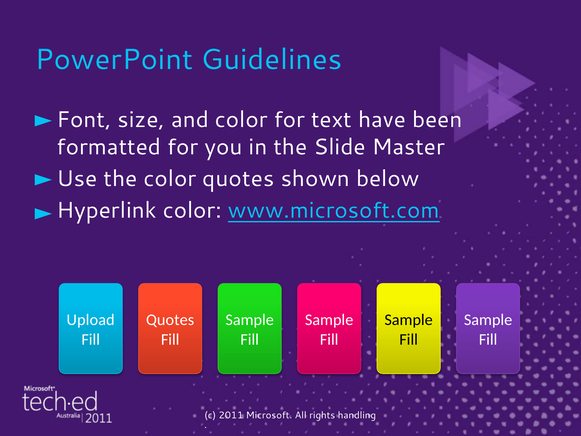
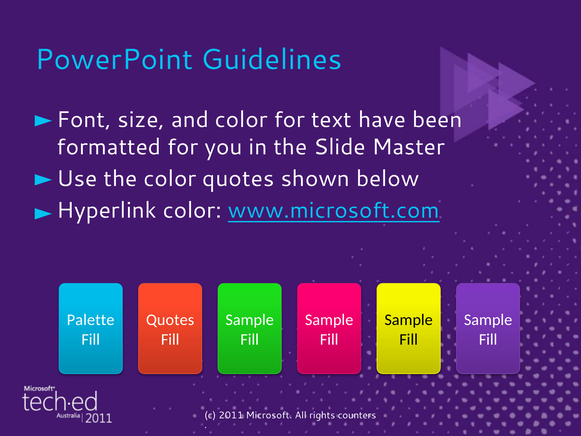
Upload: Upload -> Palette
handling: handling -> counters
